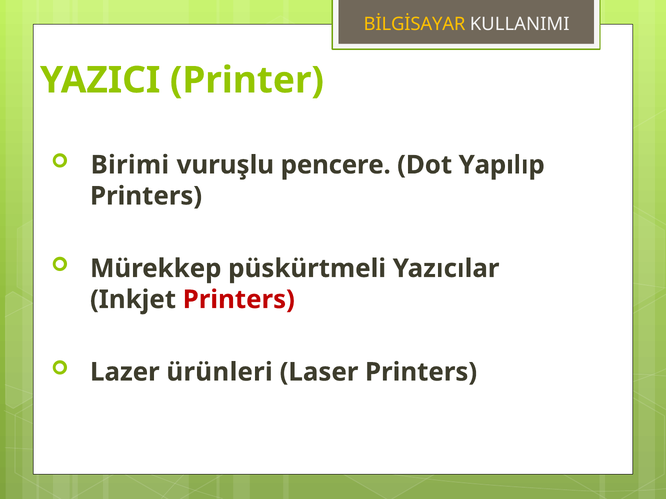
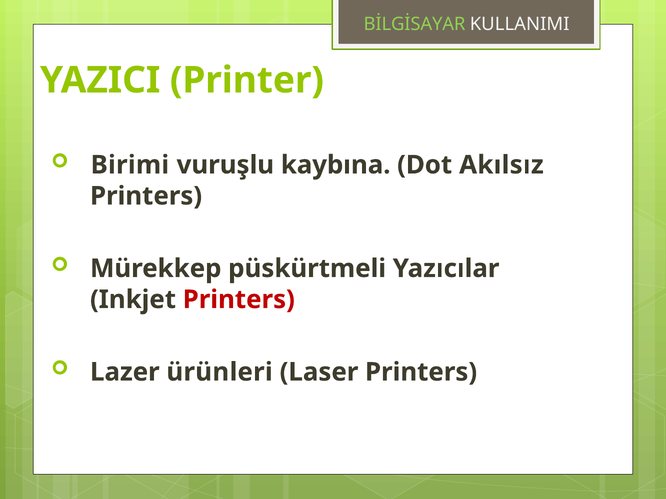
BİLGİSAYAR colour: yellow -> light green
pencere: pencere -> kaybına
Yapılıp: Yapılıp -> Akılsız
